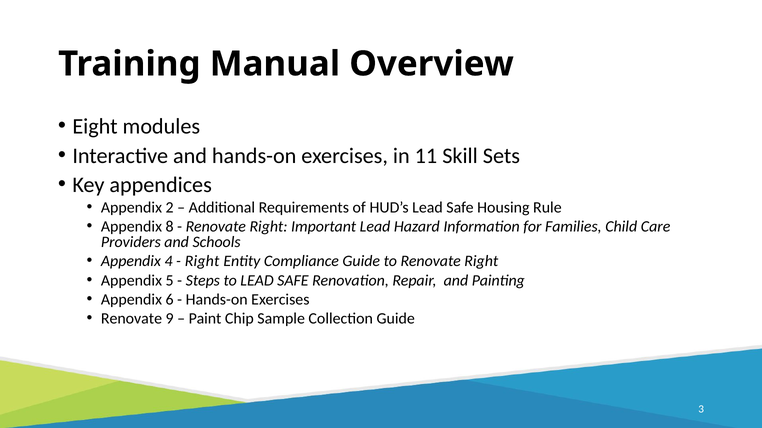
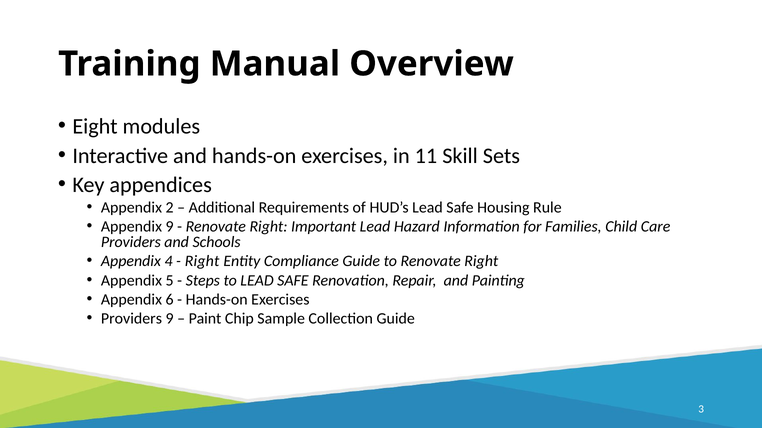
Appendix 8: 8 -> 9
Renovate at (131, 319): Renovate -> Providers
